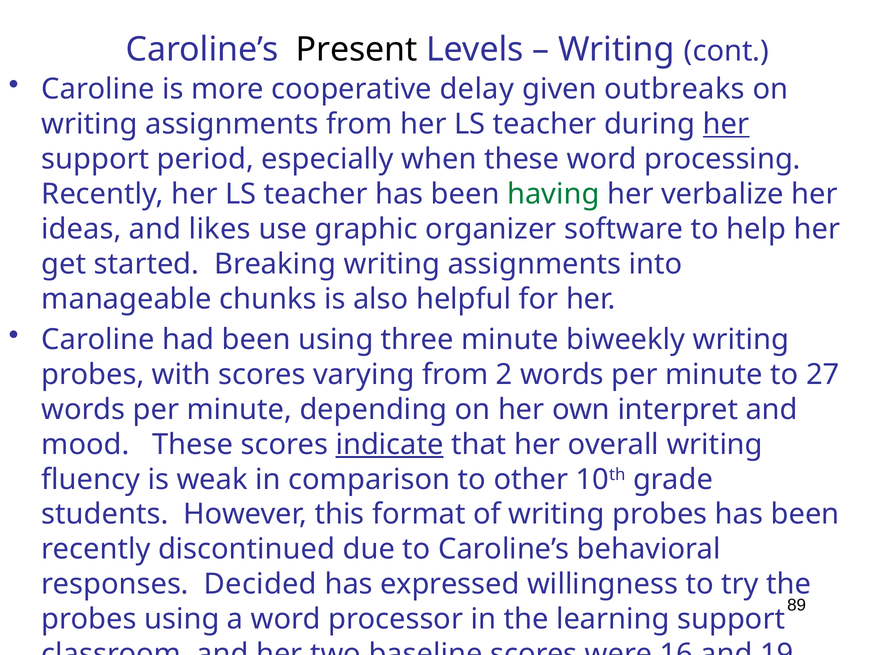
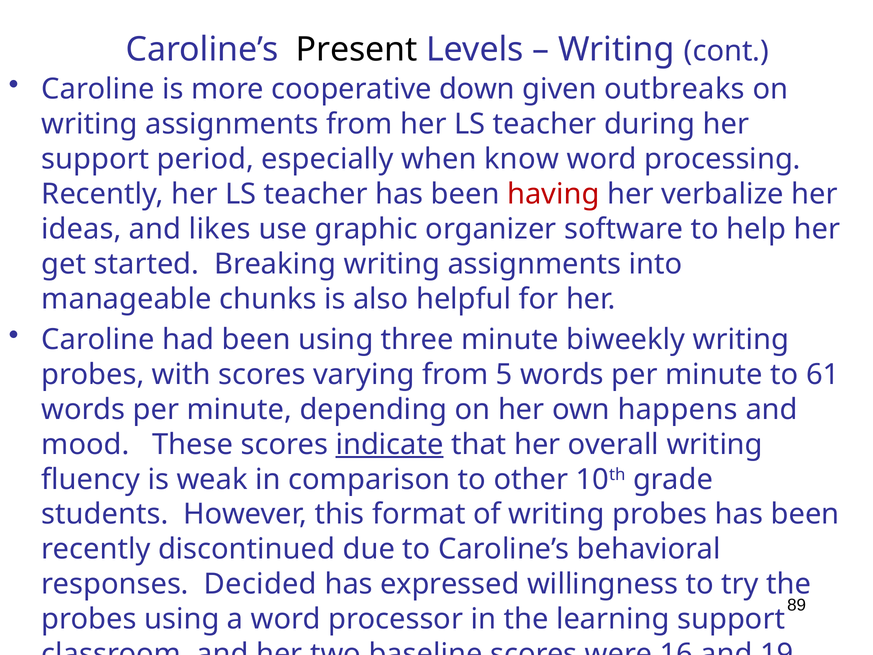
delay: delay -> down
her at (726, 124) underline: present -> none
when these: these -> know
having colour: green -> red
2: 2 -> 5
27: 27 -> 61
interpret: interpret -> happens
